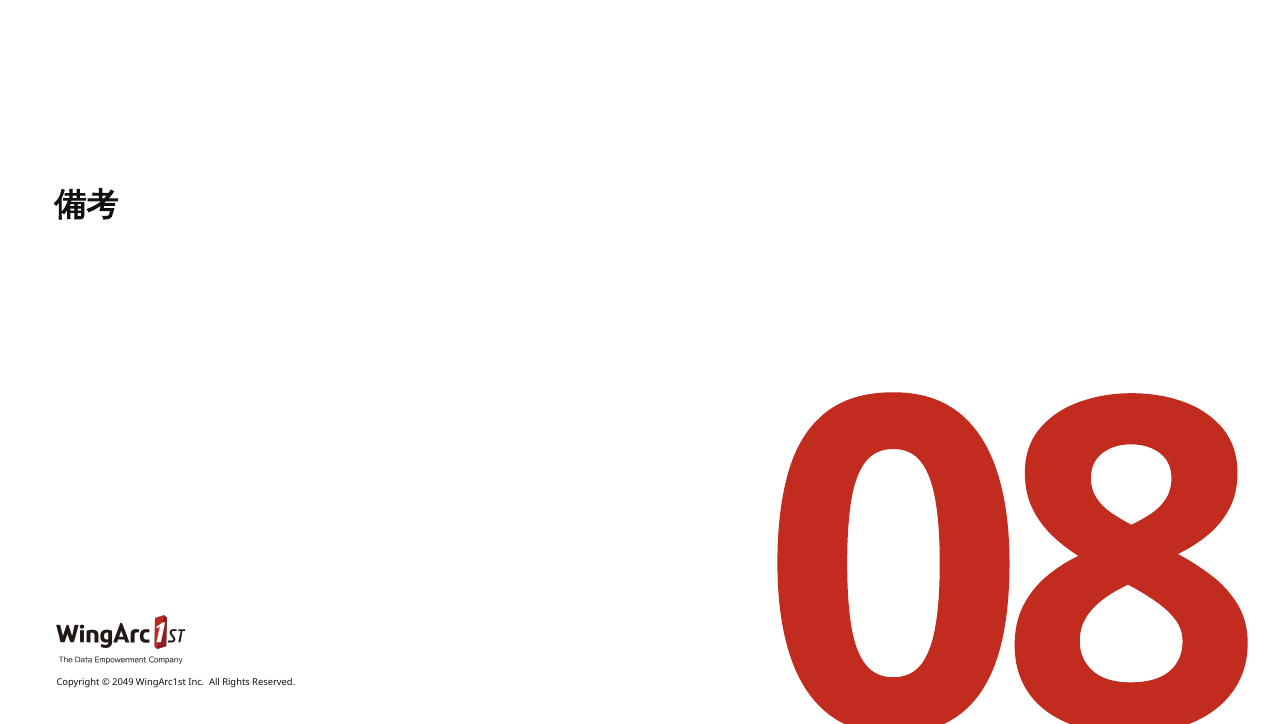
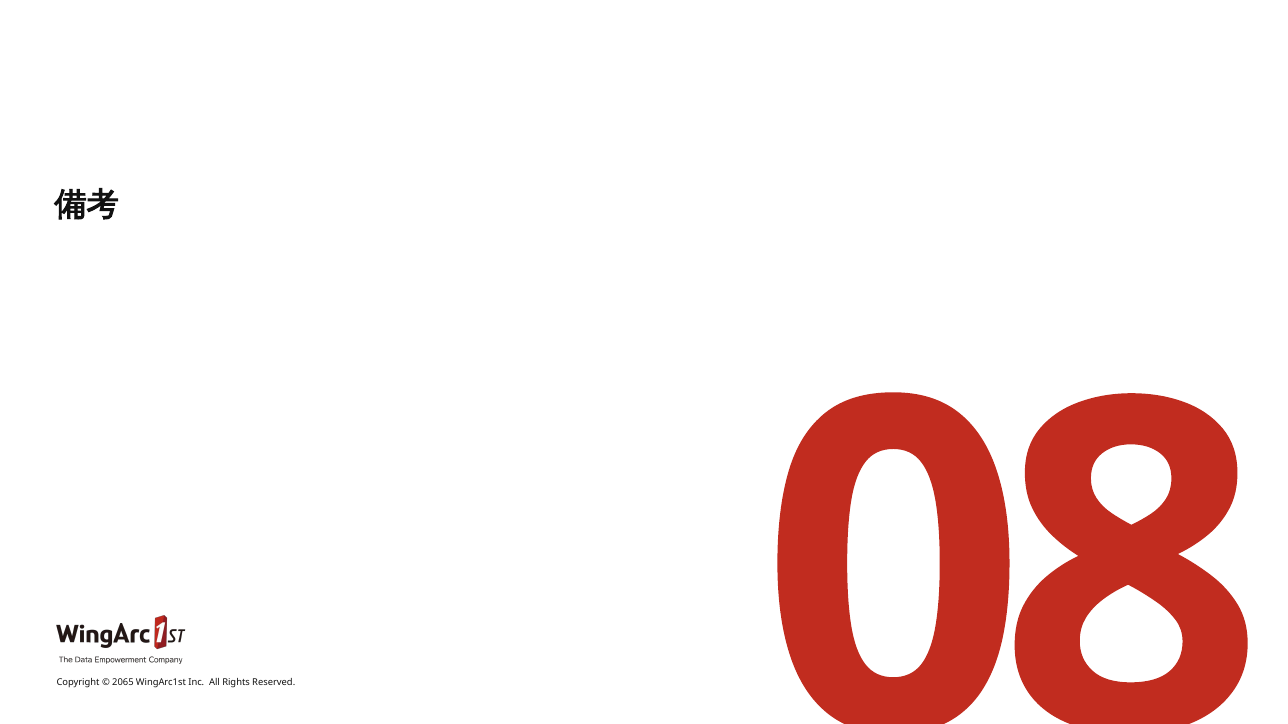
2049: 2049 -> 2065
